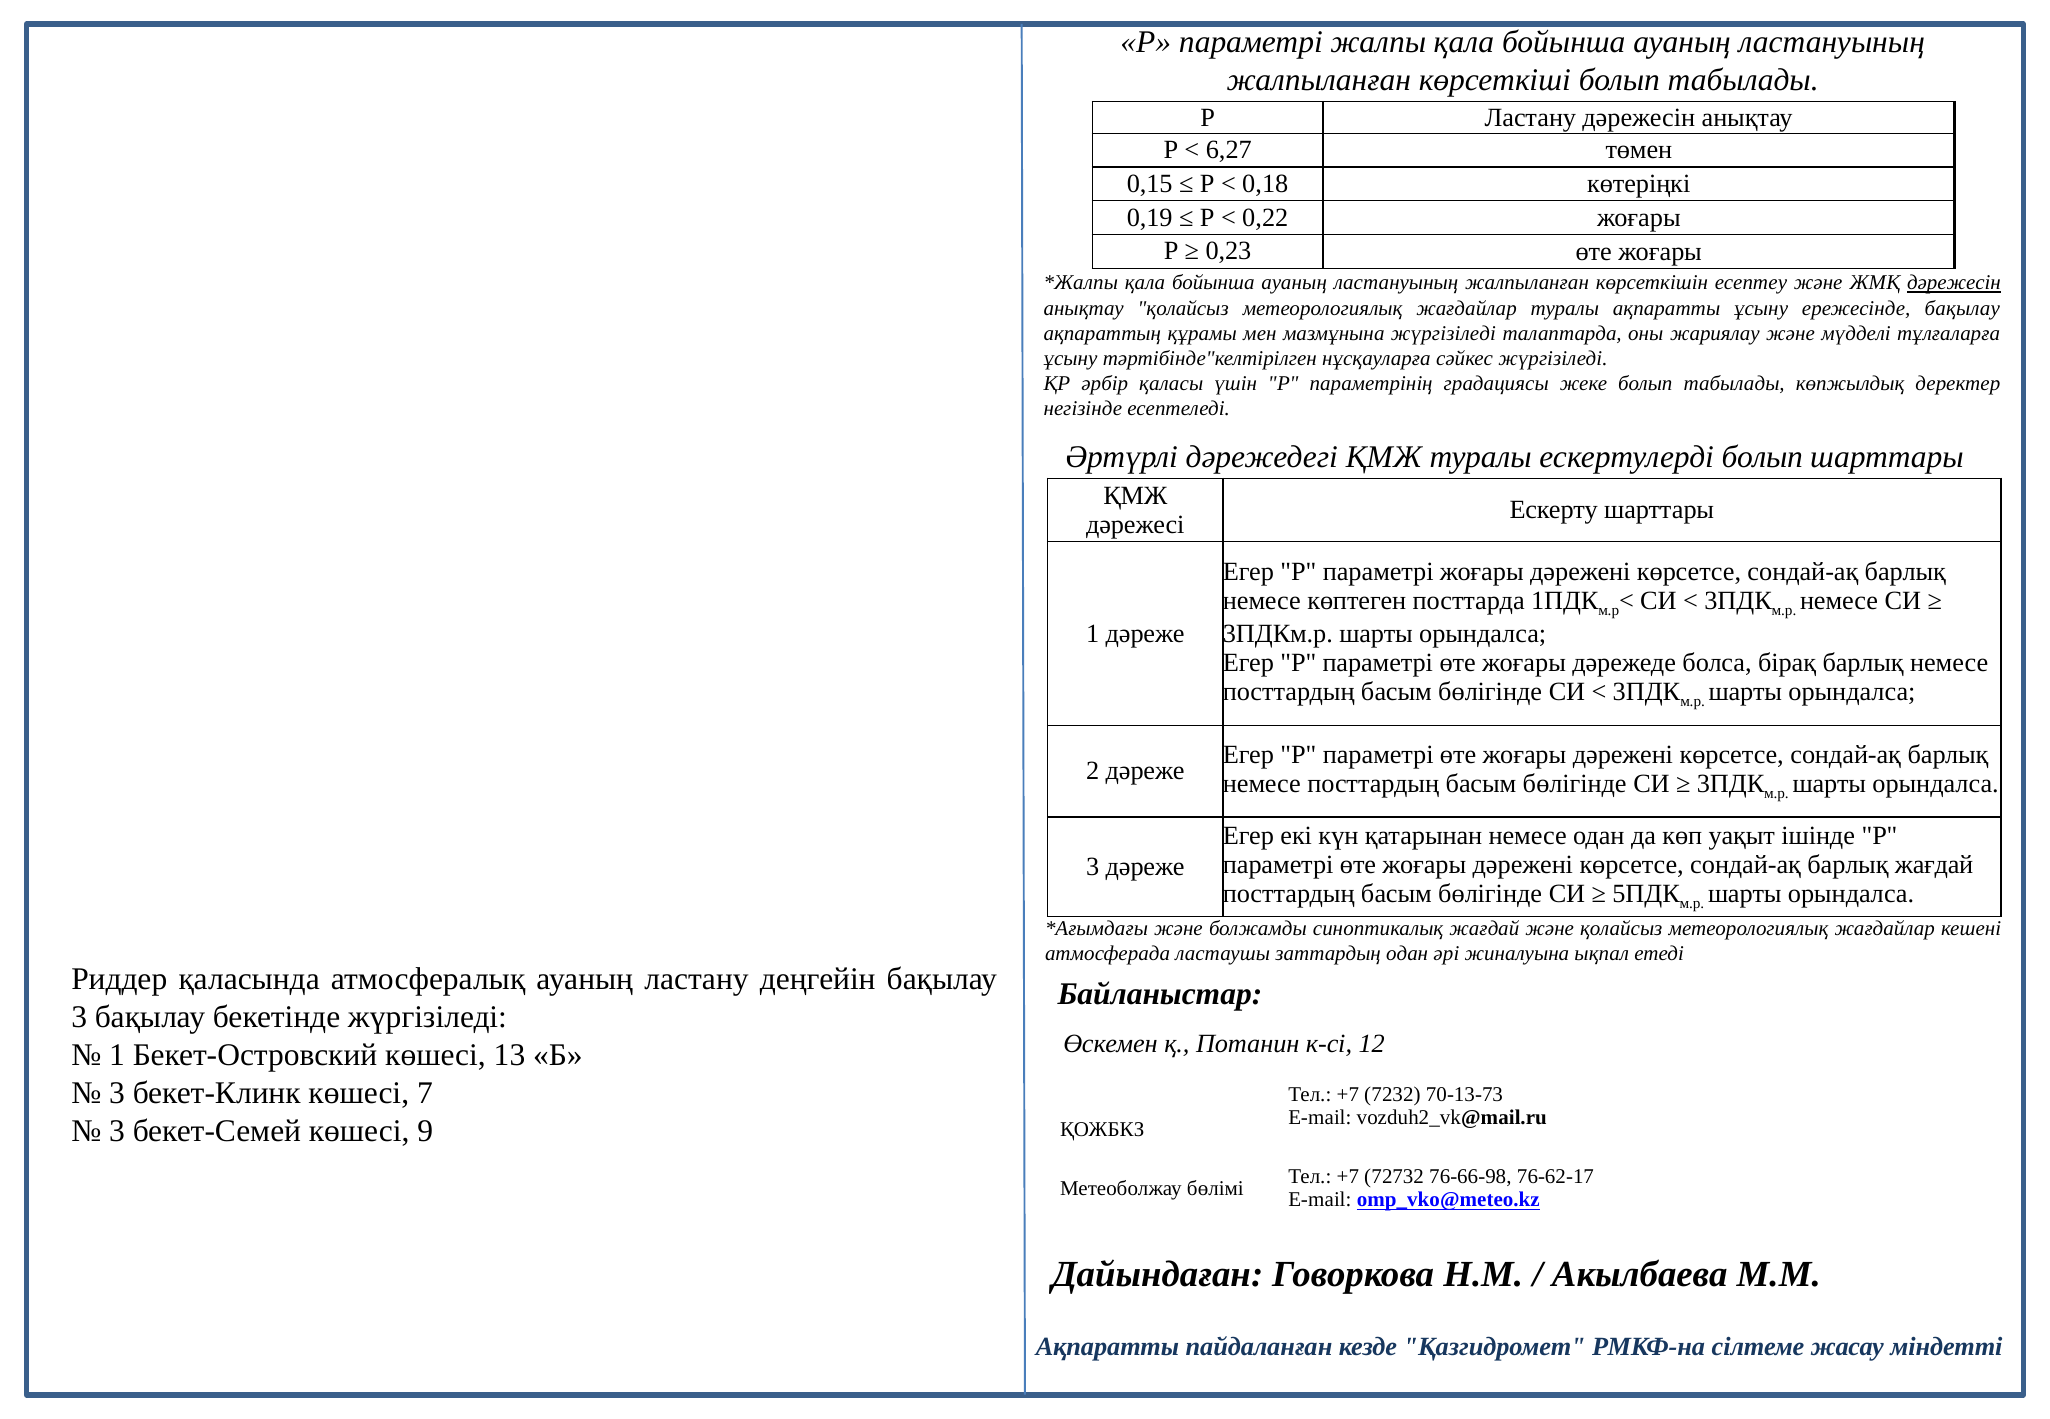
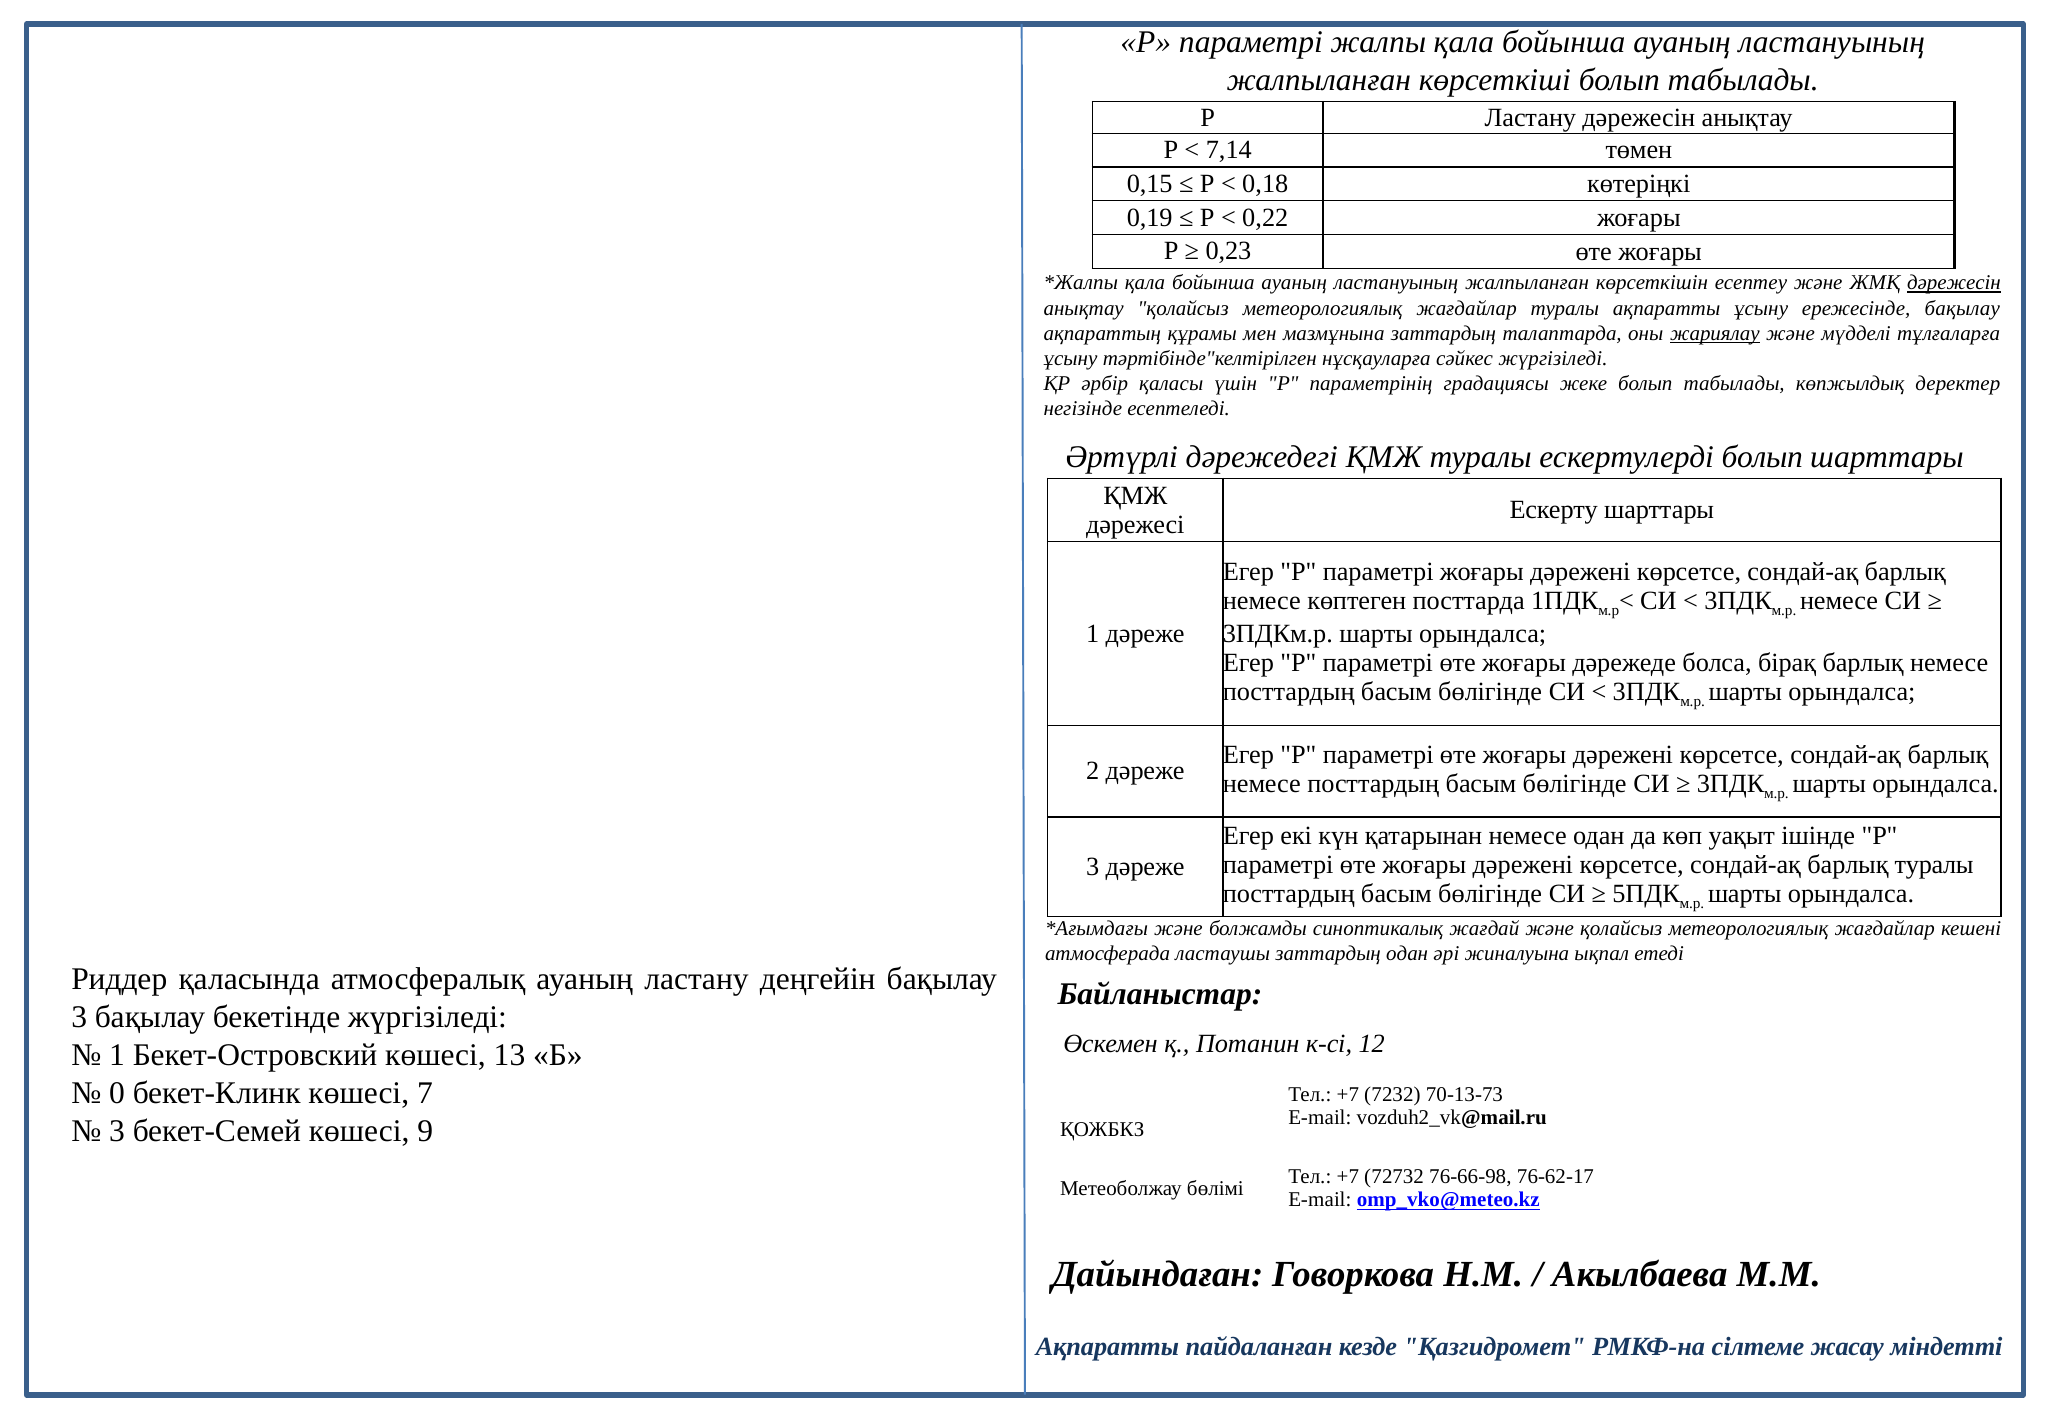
6,27: 6,27 -> 7,14
мазмұнына жүргізіледі: жүргізіледі -> заттардың
жариялау underline: none -> present
барлық жағдай: жағдай -> туралы
3 at (117, 1093): 3 -> 0
